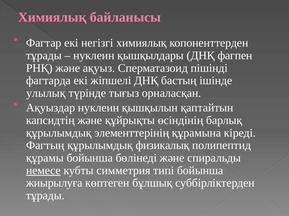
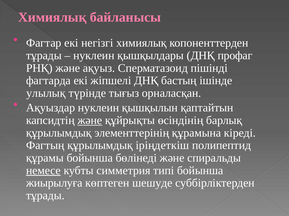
фагпен: фагпен -> профаг
және at (90, 121) underline: none -> present
физикалық: физикалық -> іріңдеткіш
бұлшық: бұлшық -> шешуде
